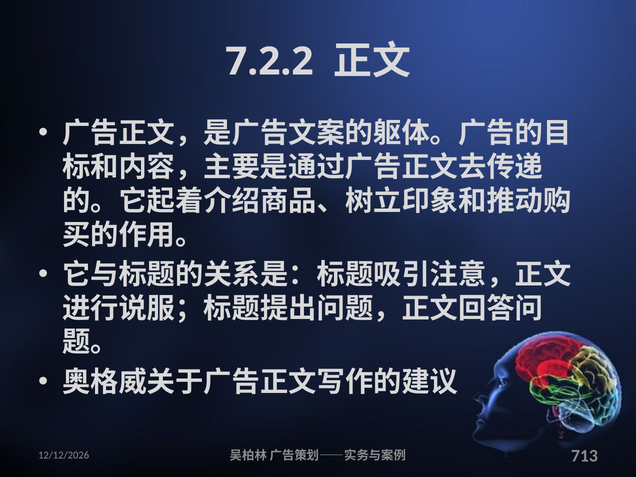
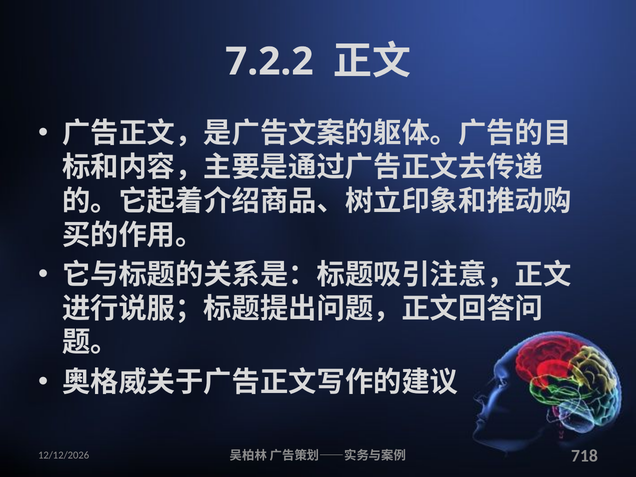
713: 713 -> 718
